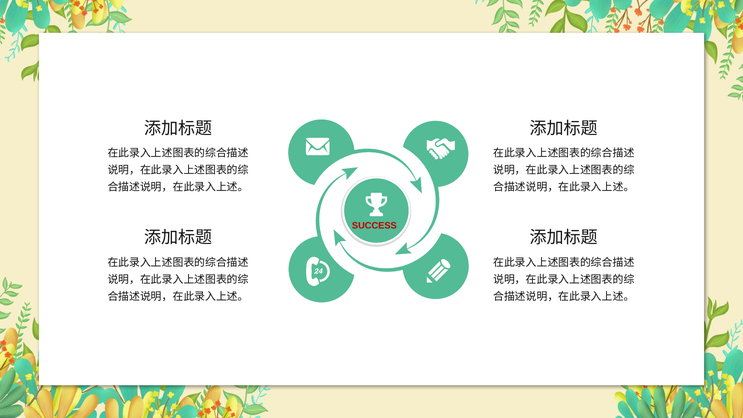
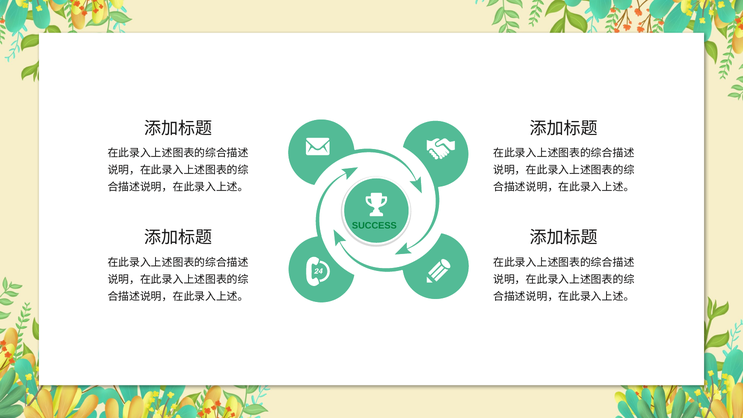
SUCCESS colour: red -> green
